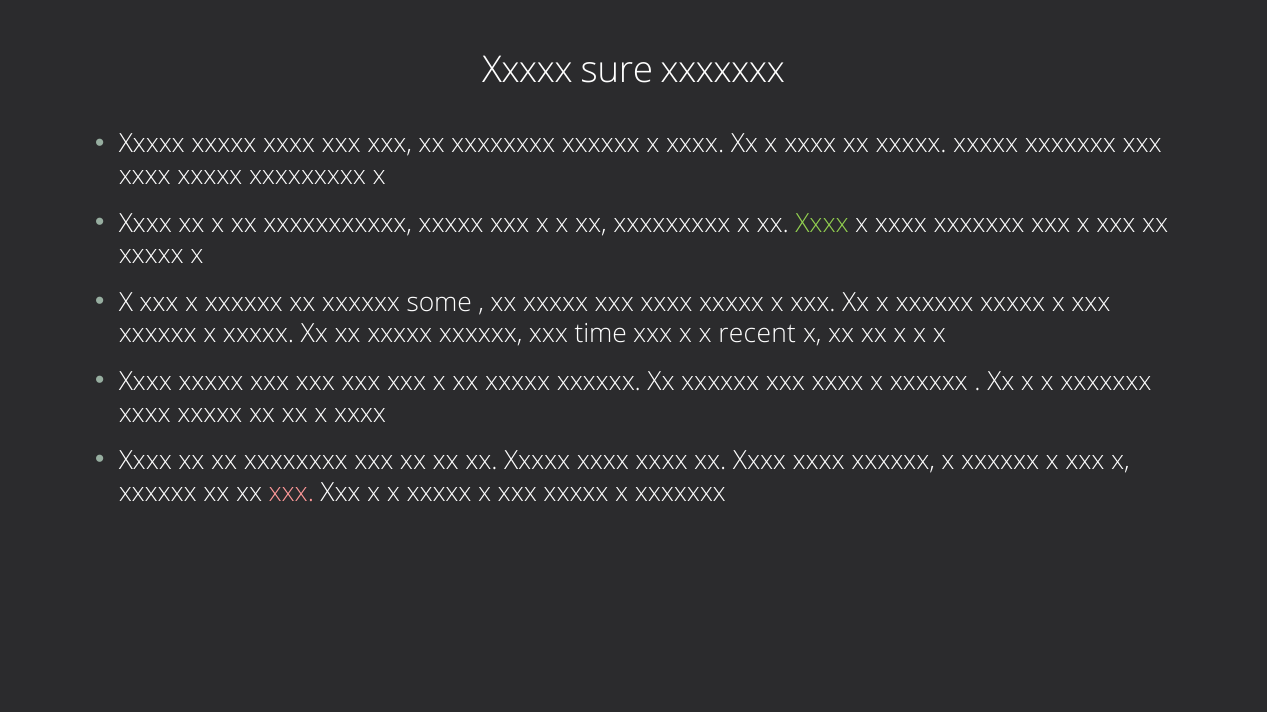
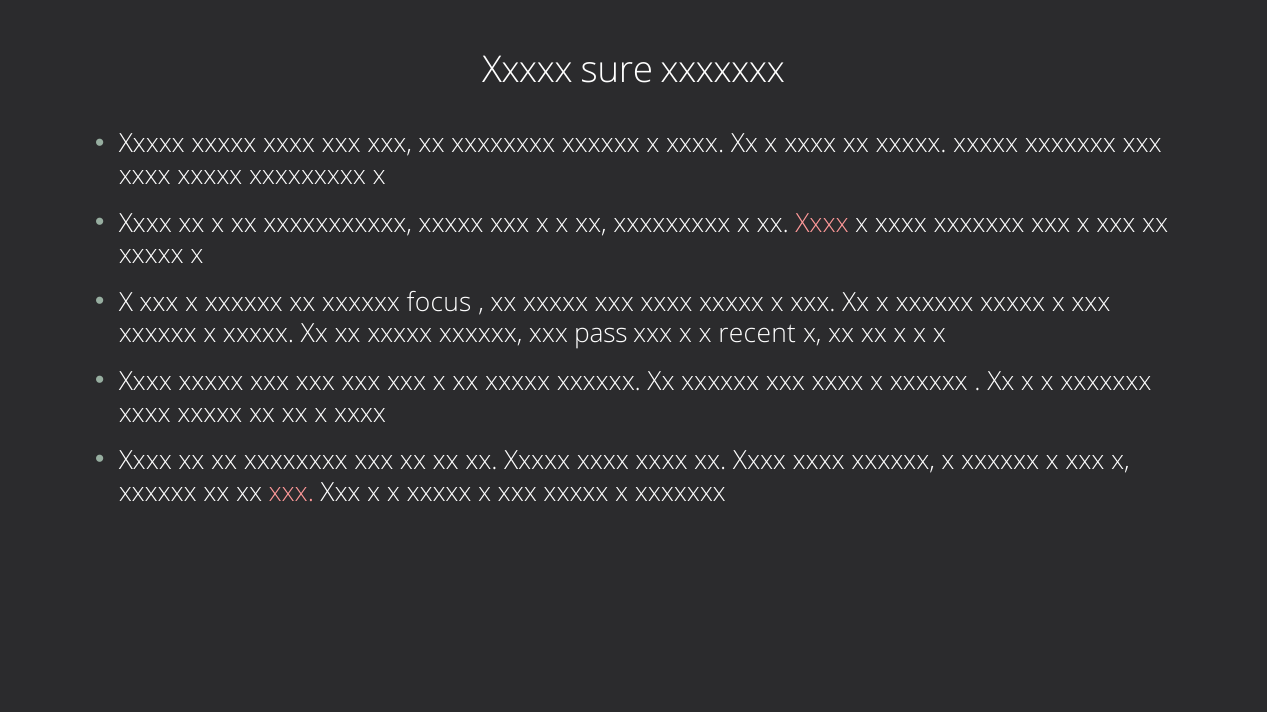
Xxxx at (822, 224) colour: light green -> pink
some: some -> focus
time: time -> pass
